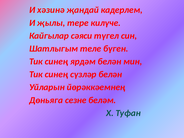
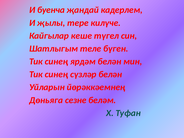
хәзинә: хәзинә -> буенча
сәяси: сәяси -> кеше
